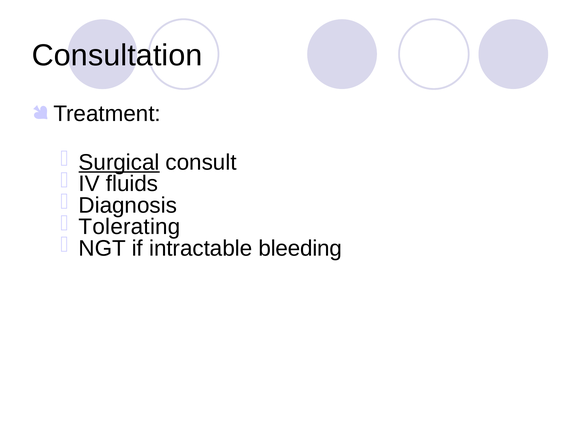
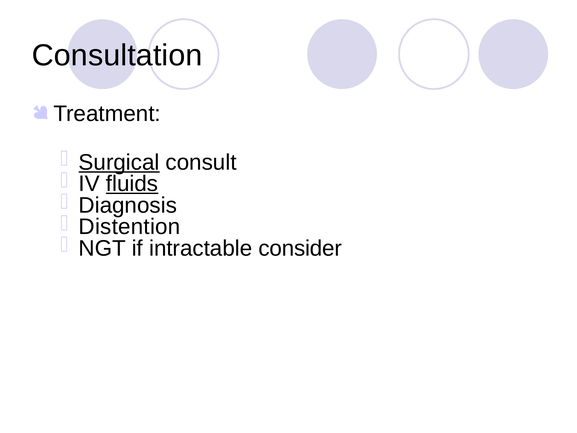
fluids underline: none -> present
Tolerating: Tolerating -> Distention
bleeding: bleeding -> consider
